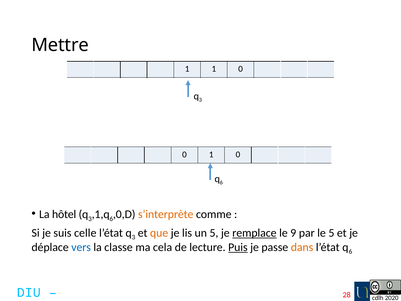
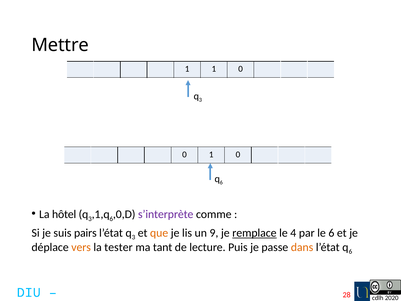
s’interprète colour: orange -> purple
celle: celle -> pairs
un 5: 5 -> 9
9: 9 -> 4
le 5: 5 -> 6
vers colour: blue -> orange
classe: classe -> tester
cela: cela -> tant
Puis underline: present -> none
